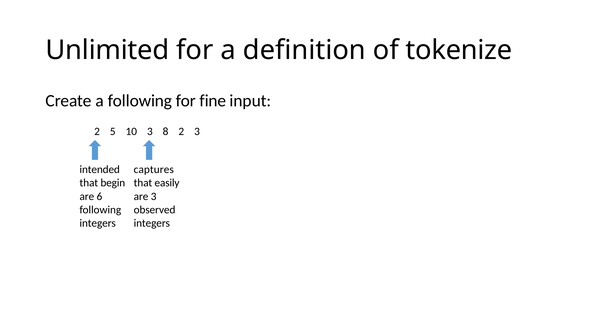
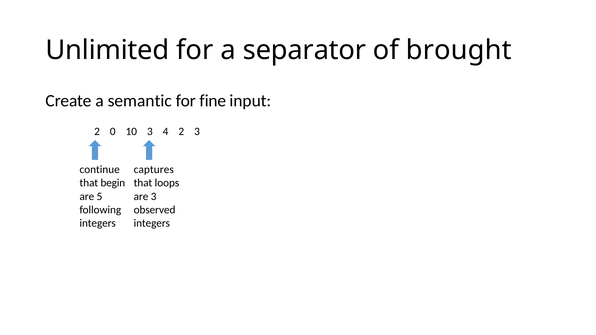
definition: definition -> separator
tokenize: tokenize -> brought
a following: following -> semantic
5: 5 -> 0
8: 8 -> 4
intended: intended -> continue
easily: easily -> loops
6: 6 -> 5
